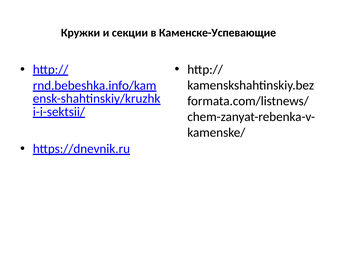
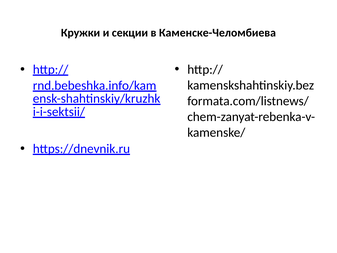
Каменске-Успевающие: Каменске-Успевающие -> Каменске-Челомбиева
